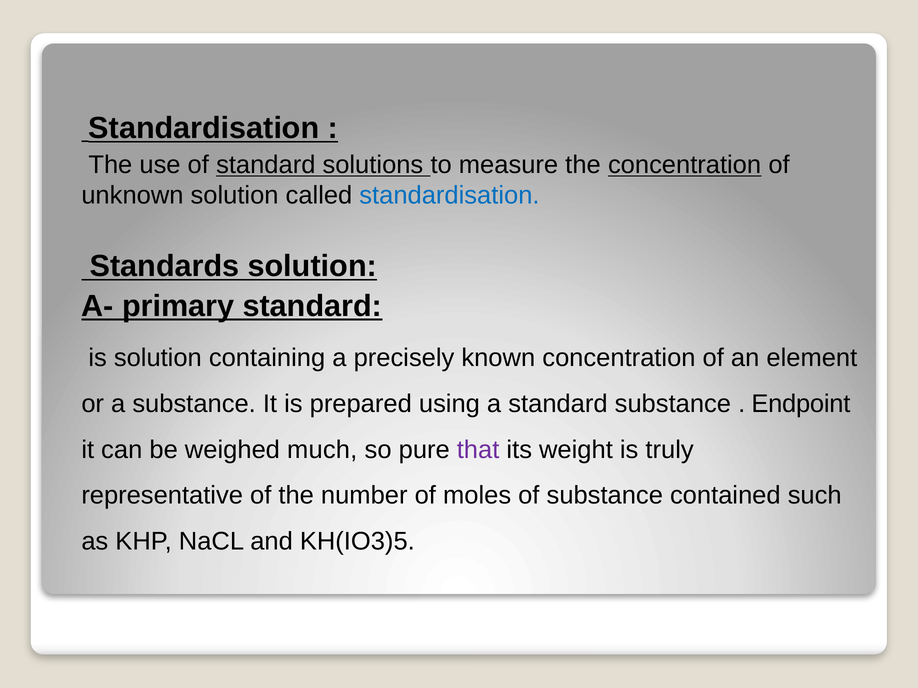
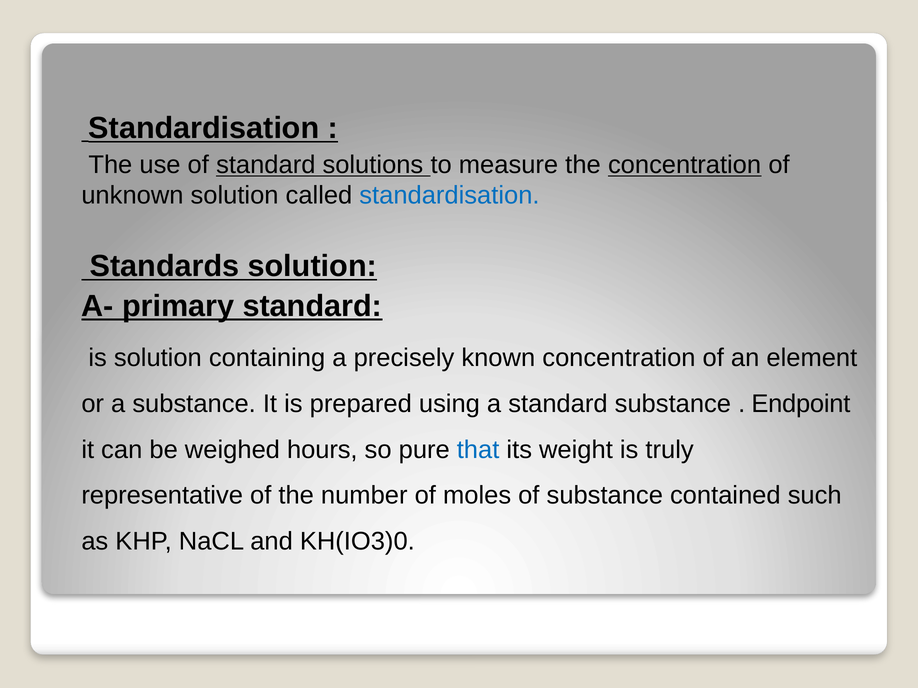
much: much -> hours
that colour: purple -> blue
KH(IO3)5: KH(IO3)5 -> KH(IO3)0
